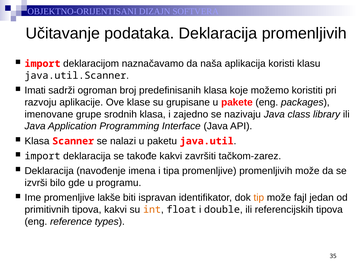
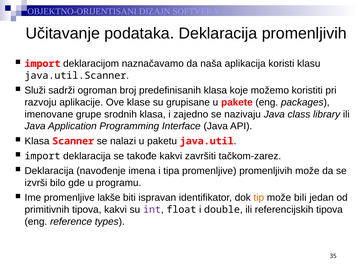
Imati: Imati -> Služi
fajl: fajl -> bili
int colour: orange -> purple
